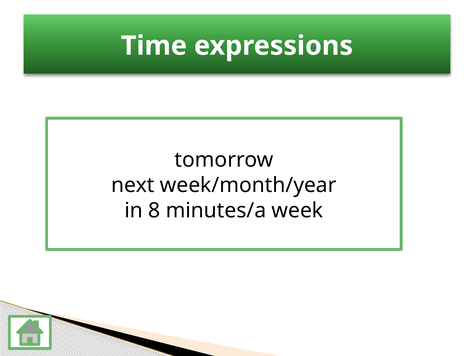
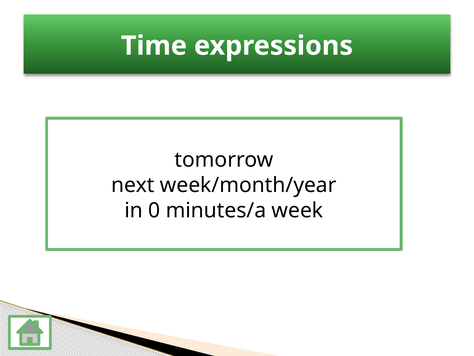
8: 8 -> 0
